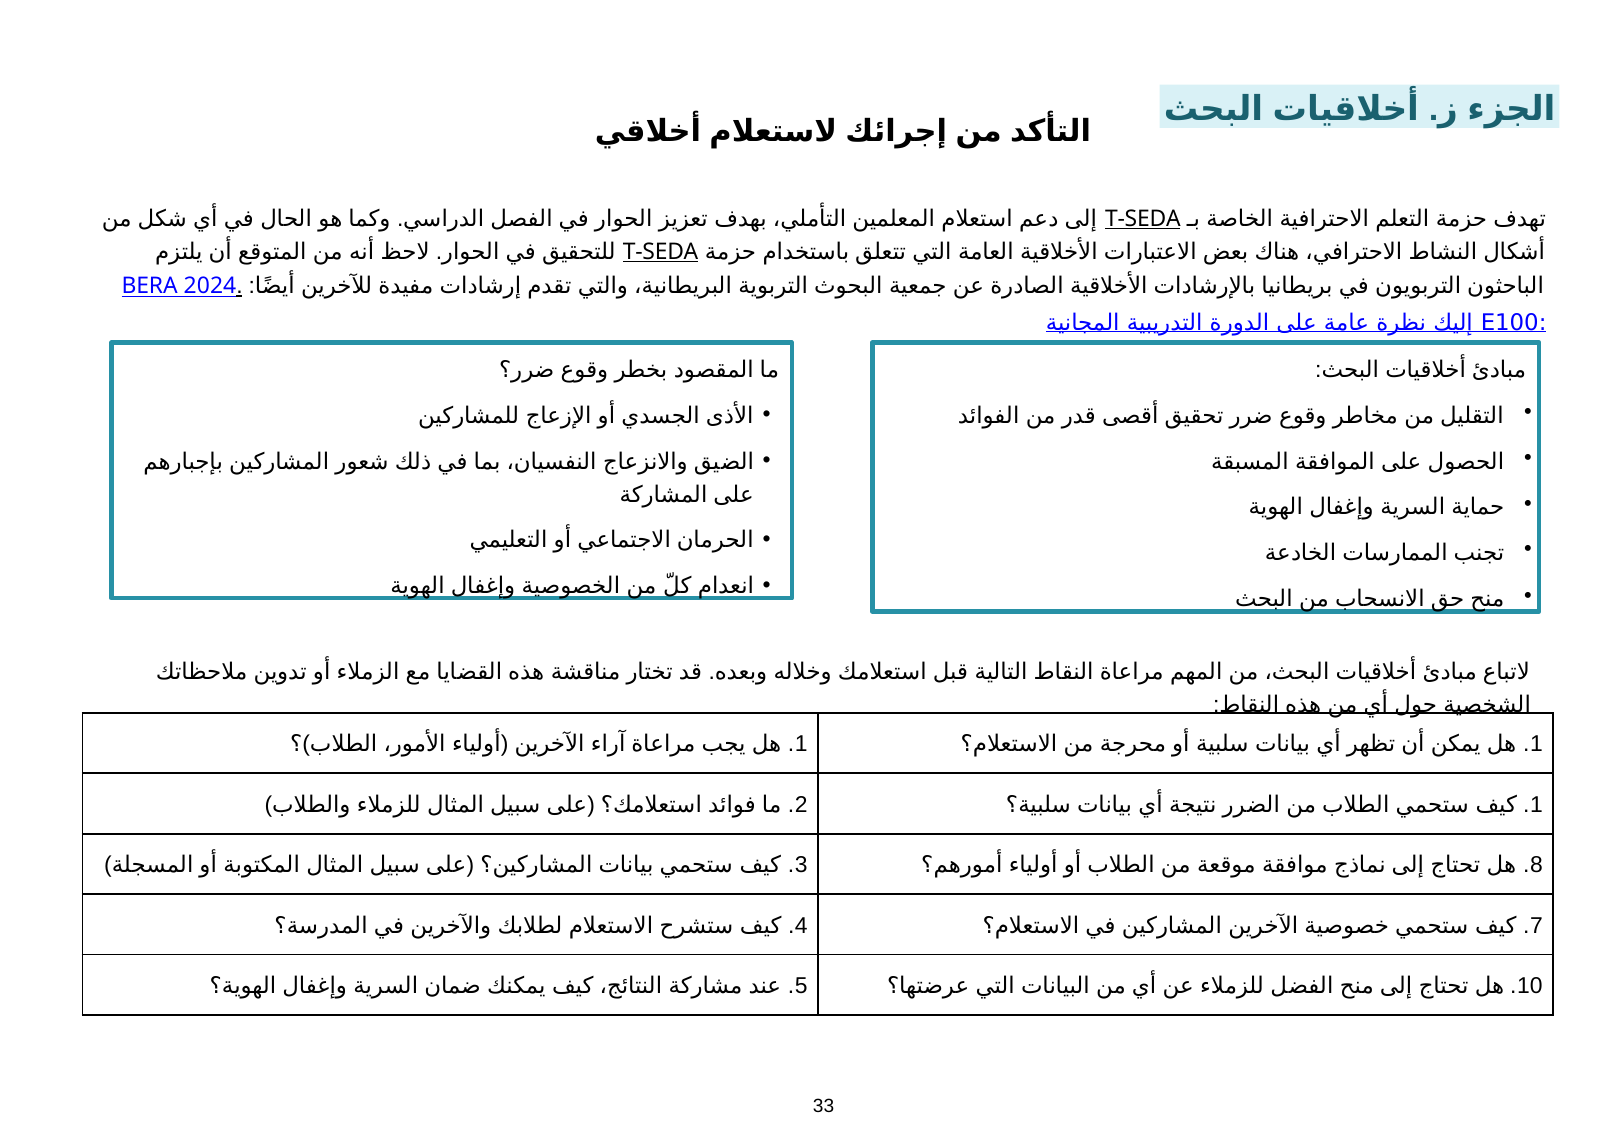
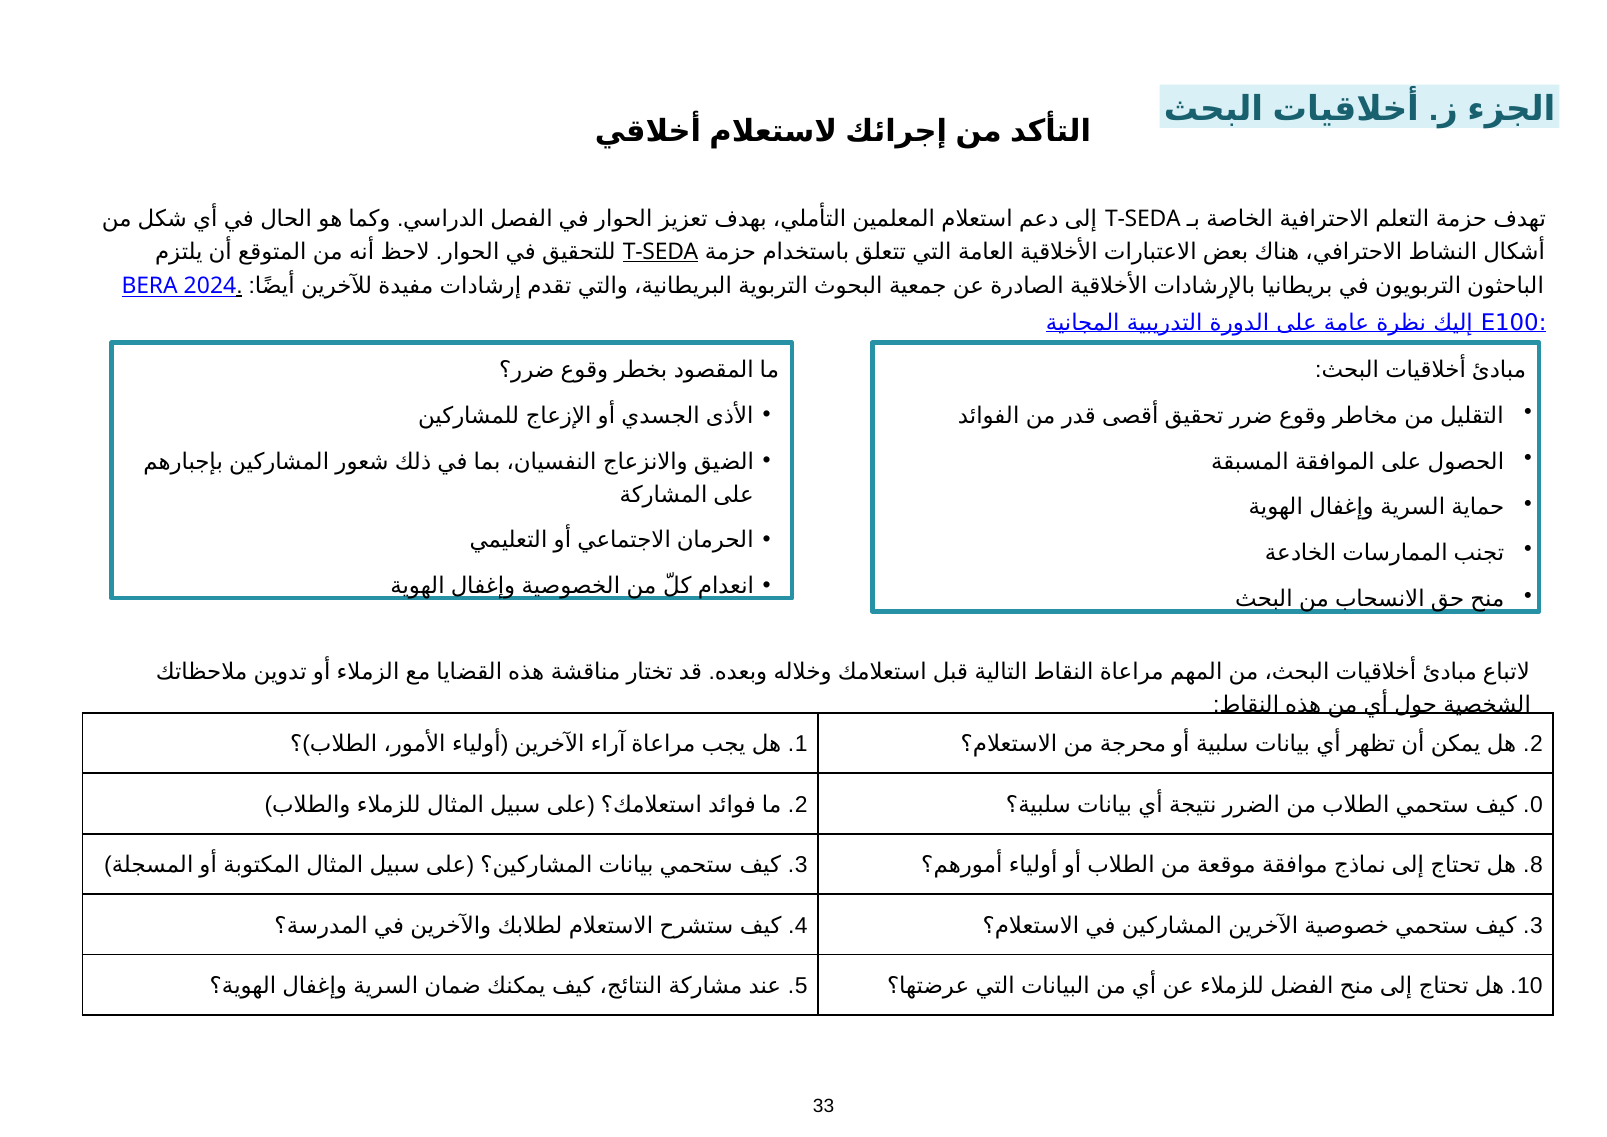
T-SEDA at (1143, 219) underline: present -> none
1 at (1536, 744): 1 -> 2
1 at (1536, 805): 1 -> 0
7 at (1536, 925): 7 -> 3
